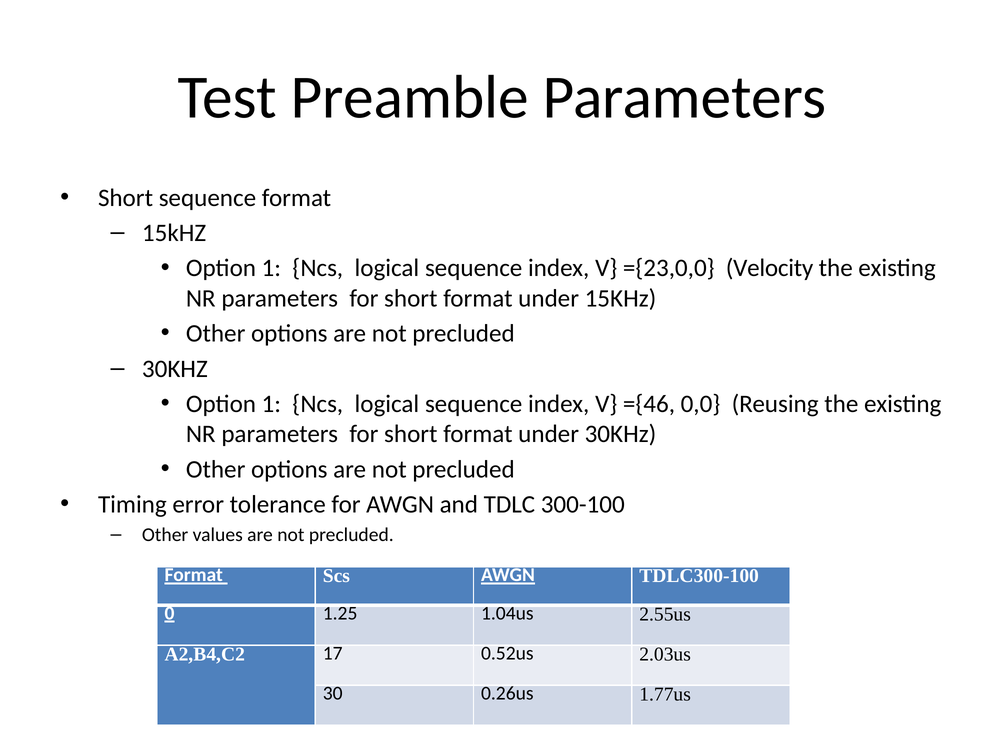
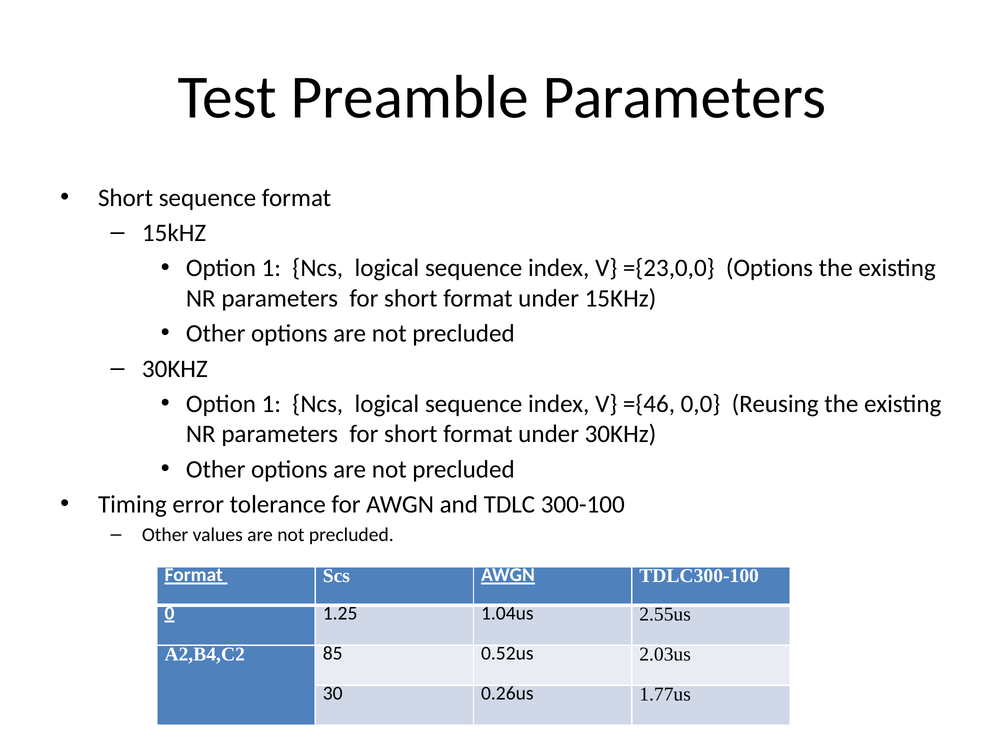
={23,0,0 Velocity: Velocity -> Options
17: 17 -> 85
